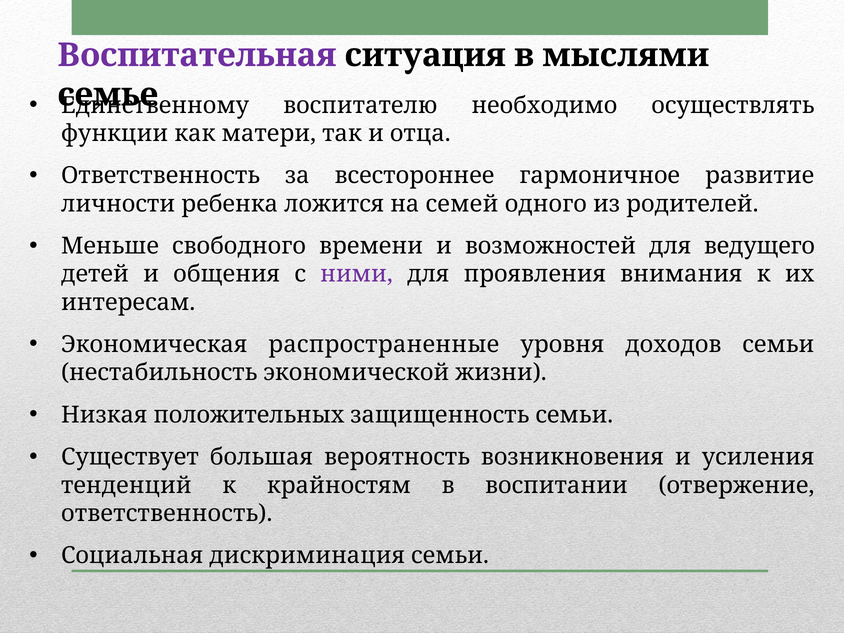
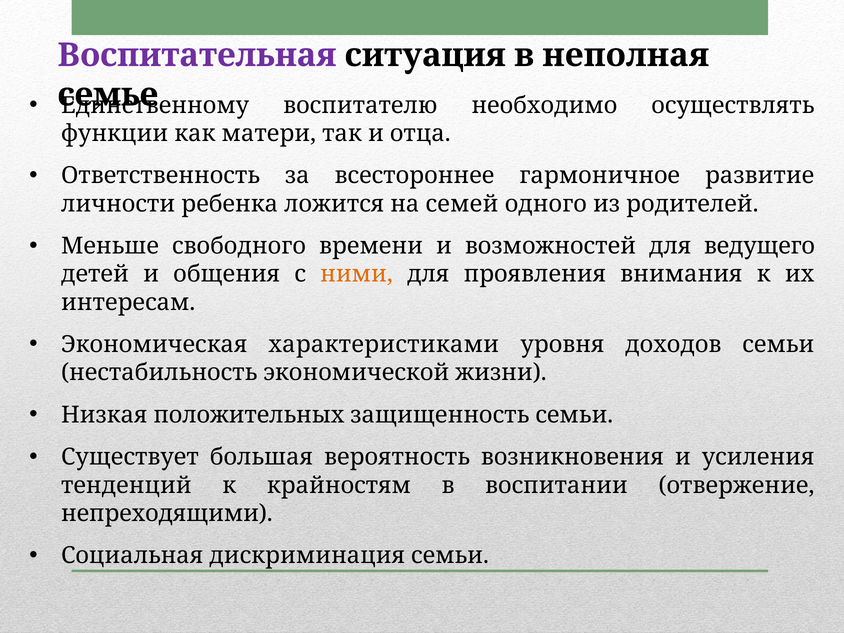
мыслями: мыслями -> неполная
ними colour: purple -> orange
распространенные: распространенные -> характеристиками
ответственность at (167, 513): ответственность -> непреходящими
